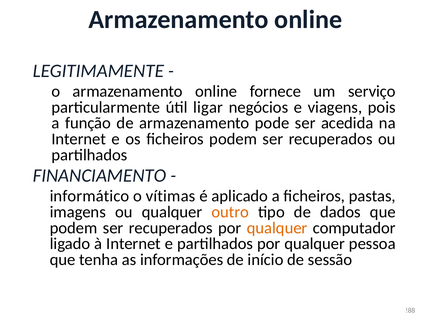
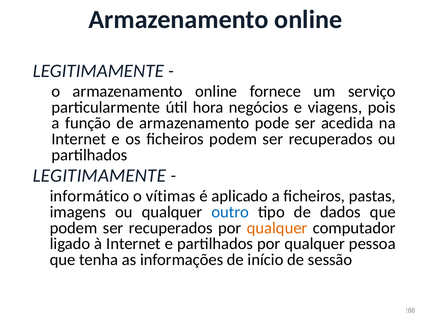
ligar: ligar -> hora
FINANCIAMENTO at (99, 176): FINANCIAMENTO -> LEGITIMAMENTE
outro colour: orange -> blue
